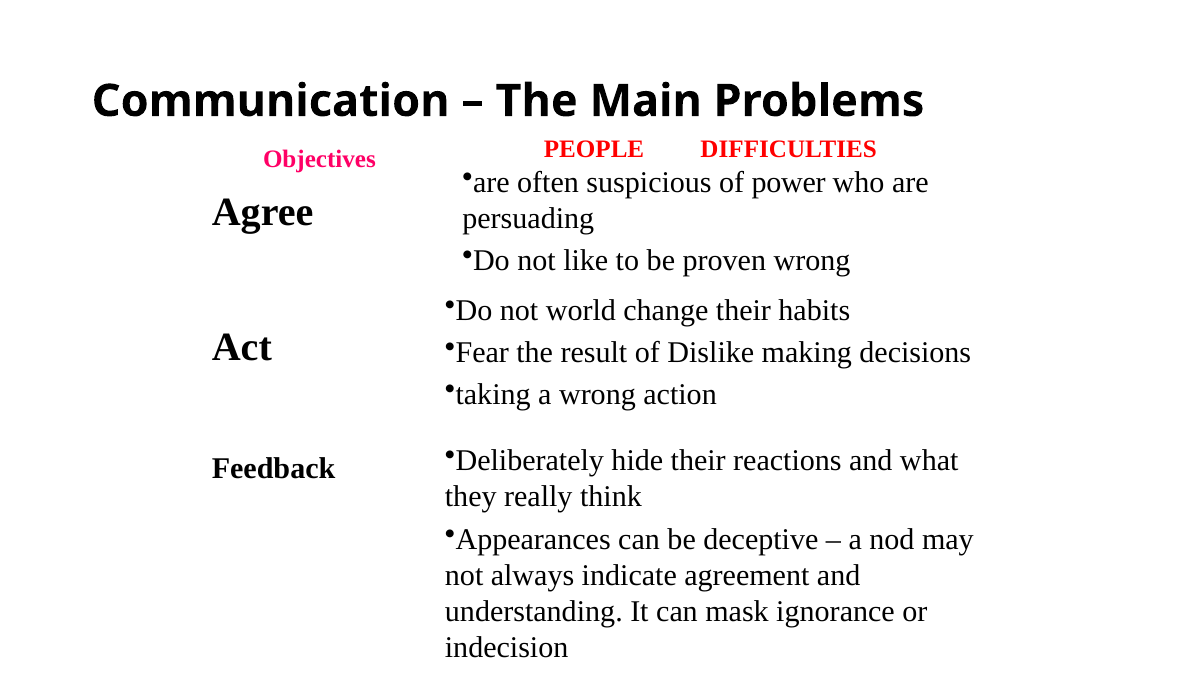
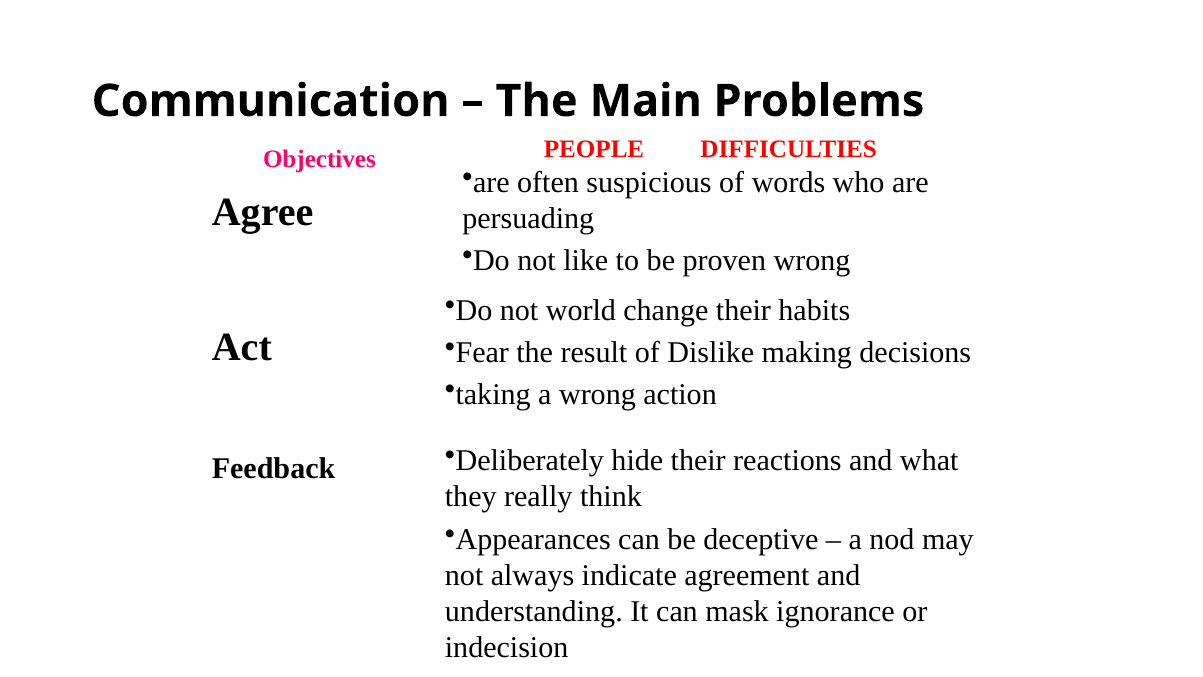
power: power -> words
